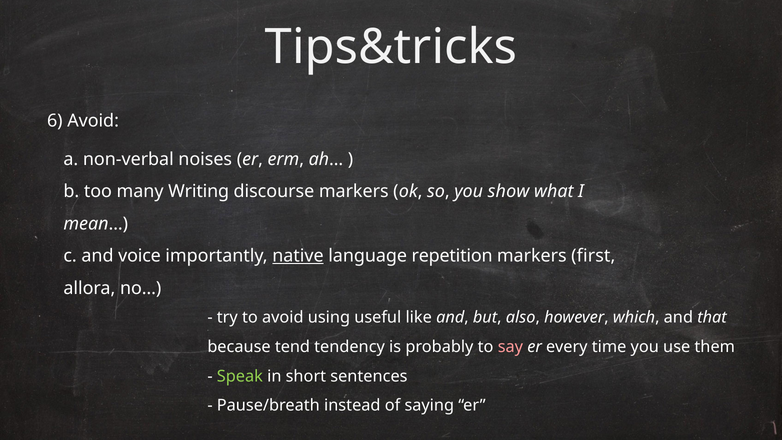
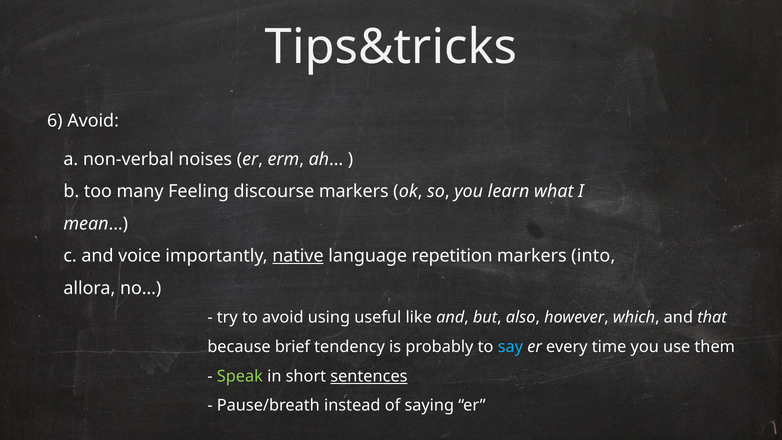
Writing: Writing -> Feeling
show: show -> learn
first: first -> into
tend: tend -> brief
say colour: pink -> light blue
sentences underline: none -> present
